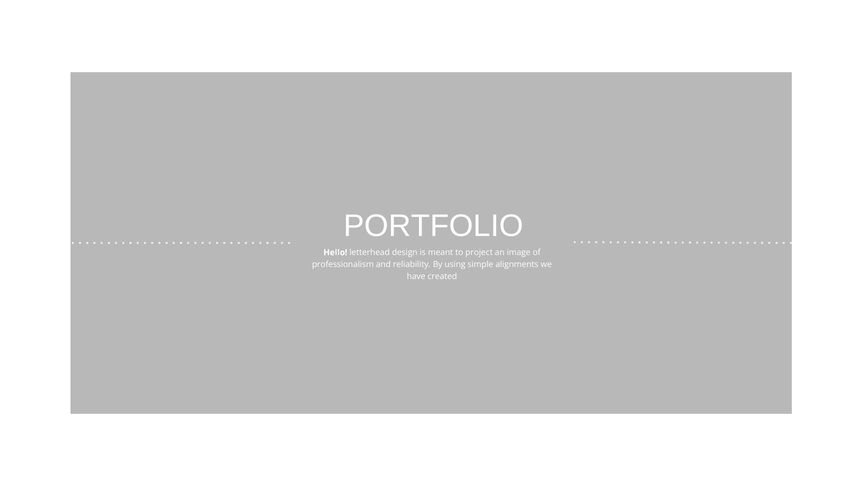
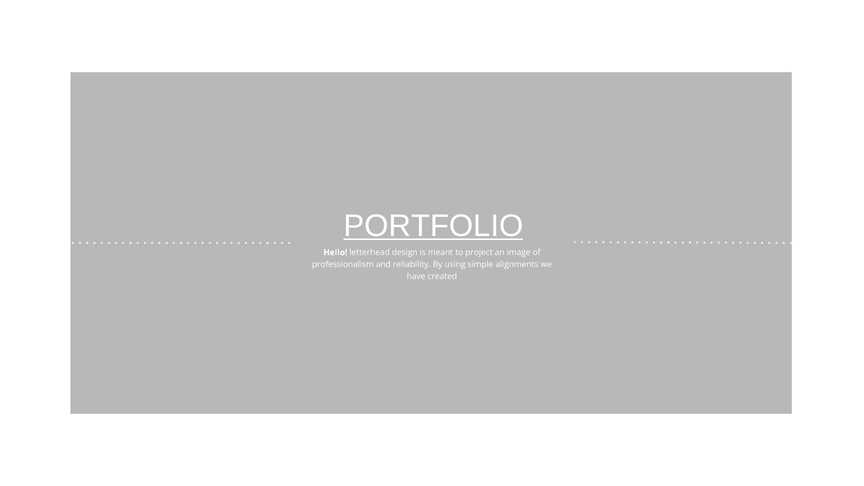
PORTFOLIO underline: none -> present
